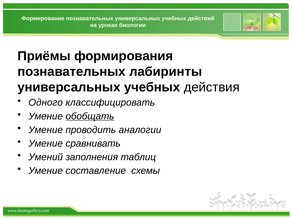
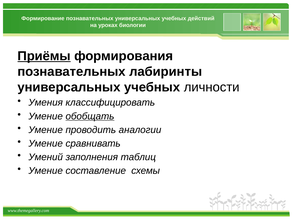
Приёмы underline: none -> present
действия: действия -> личности
Одного: Одного -> Умения
